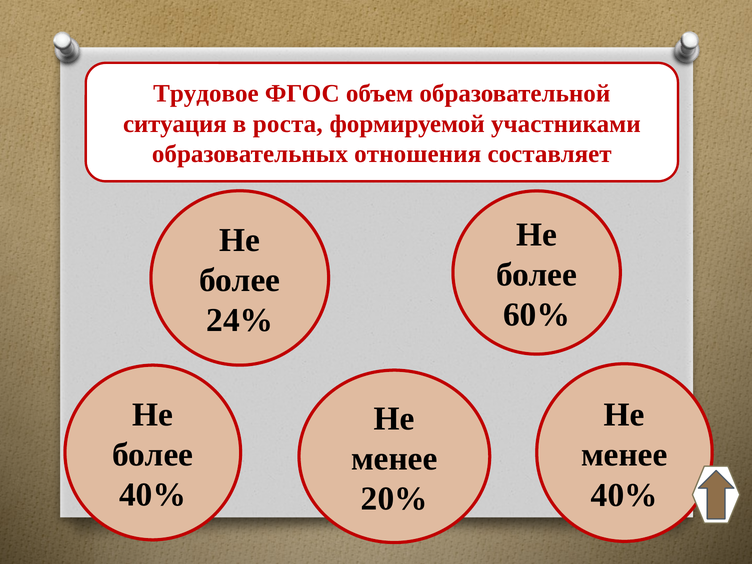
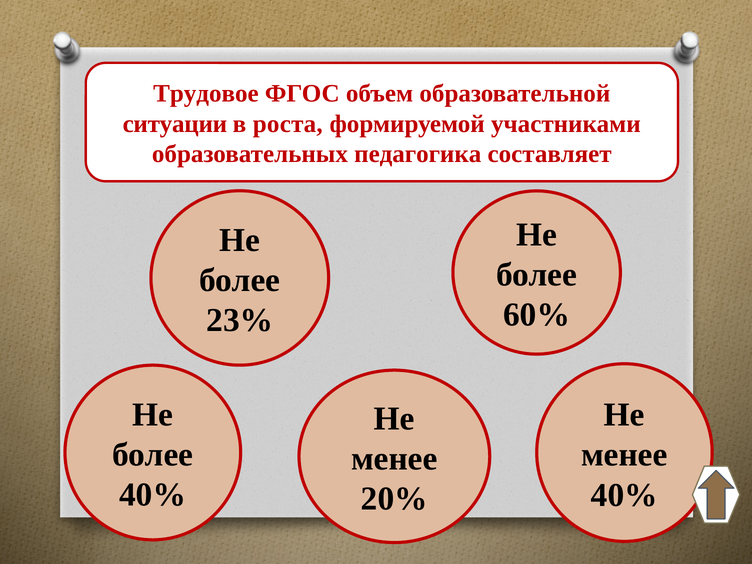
ситуация: ситуация -> ситуации
отношения: отношения -> педагогика
24%: 24% -> 23%
